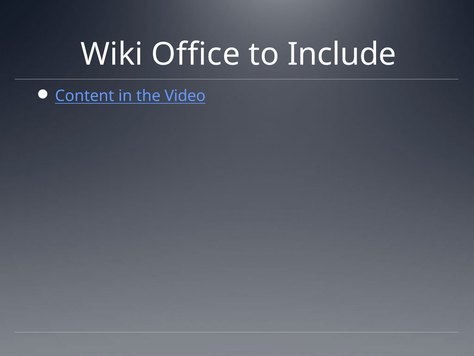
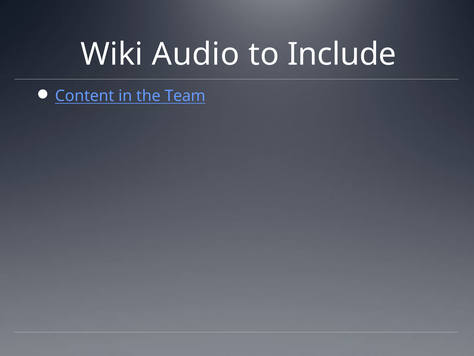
Office: Office -> Audio
Video: Video -> Team
